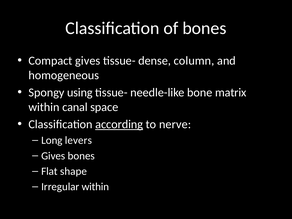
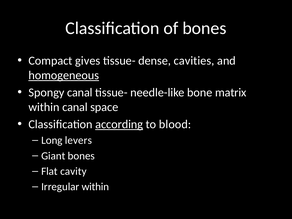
column: column -> cavities
homogeneous underline: none -> present
Spongy using: using -> canal
nerve: nerve -> blood
Gives at (53, 156): Gives -> Giant
shape: shape -> cavity
